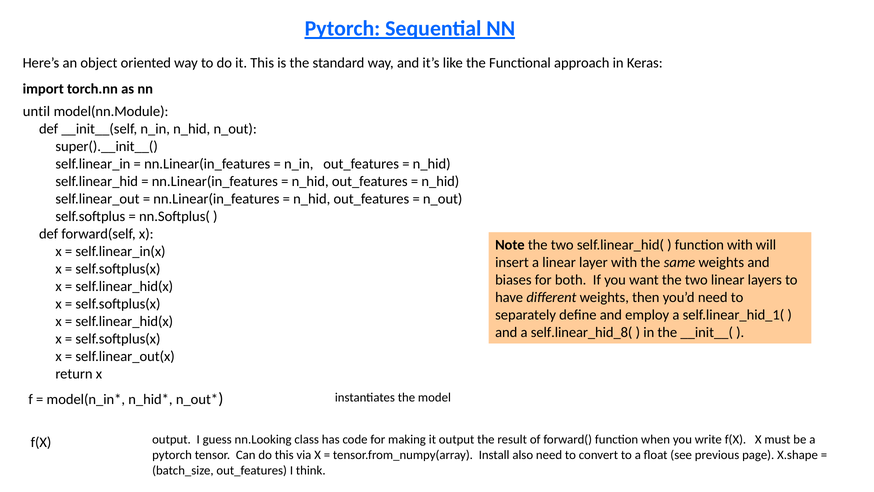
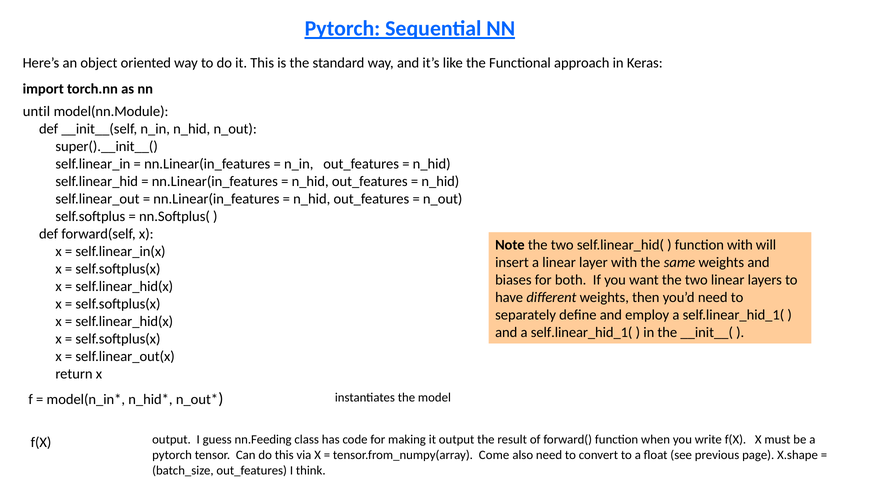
and a self.linear_hid_8(: self.linear_hid_8( -> self.linear_hid_1(
nn.Looking: nn.Looking -> nn.Feeding
Install: Install -> Come
